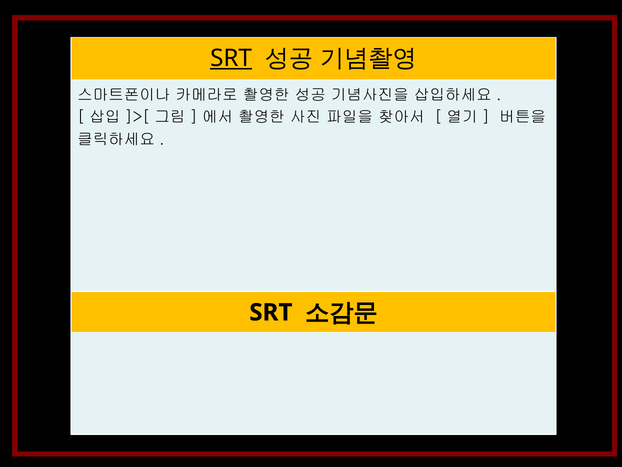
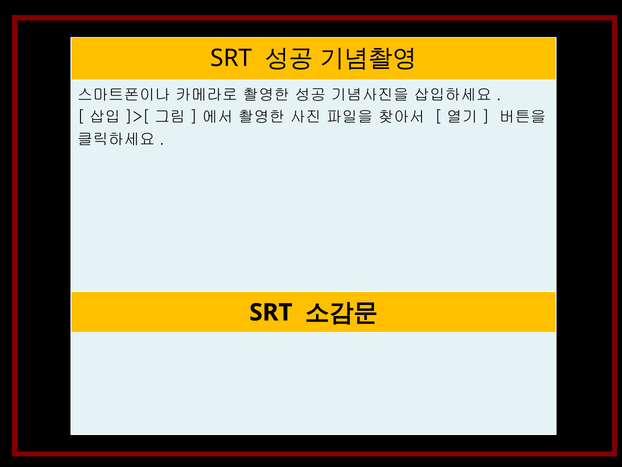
SRT at (231, 58) underline: present -> none
